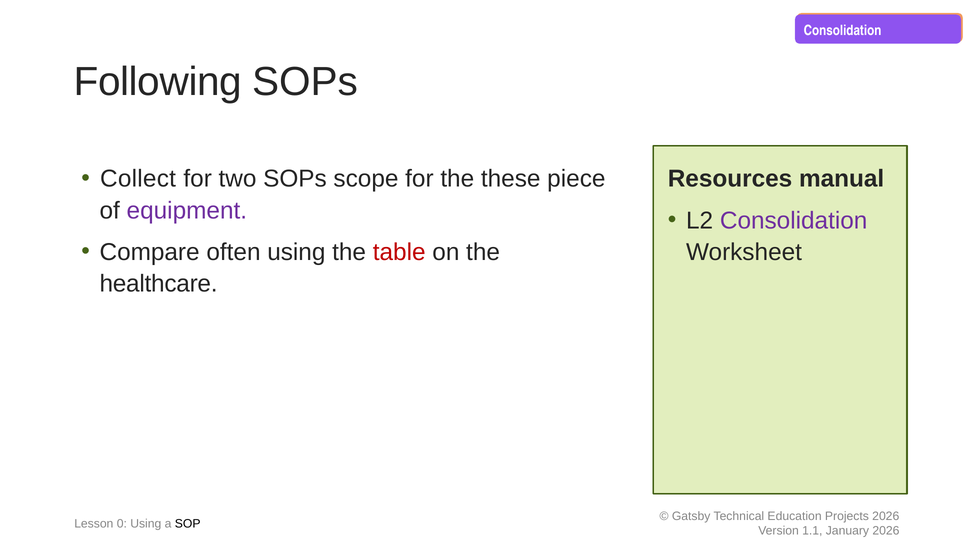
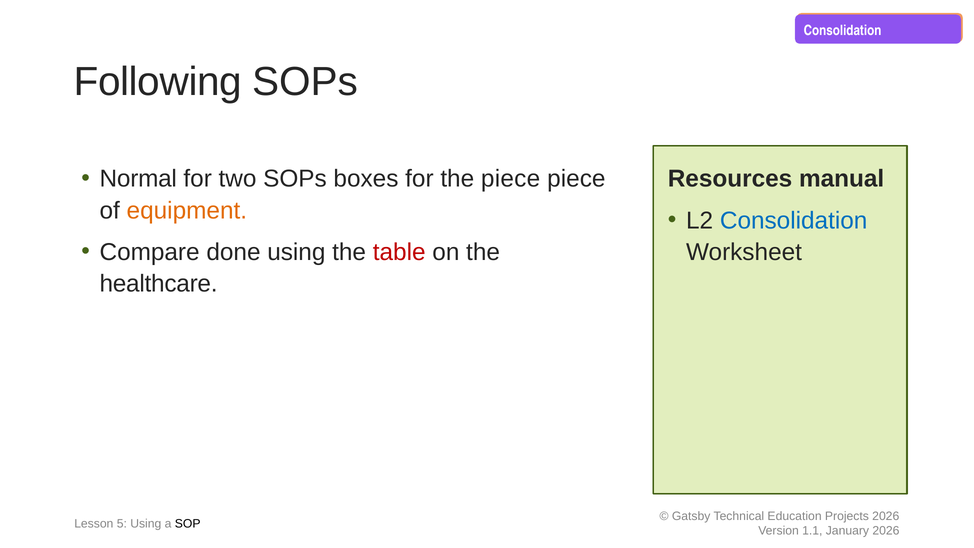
Collect: Collect -> Normal
scope: scope -> boxes
the these: these -> piece
equipment colour: purple -> orange
Consolidation at (794, 221) colour: purple -> blue
often: often -> done
0: 0 -> 5
